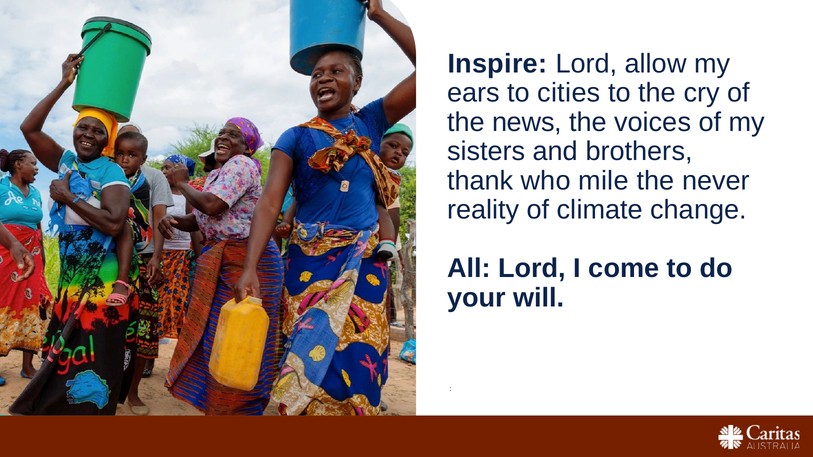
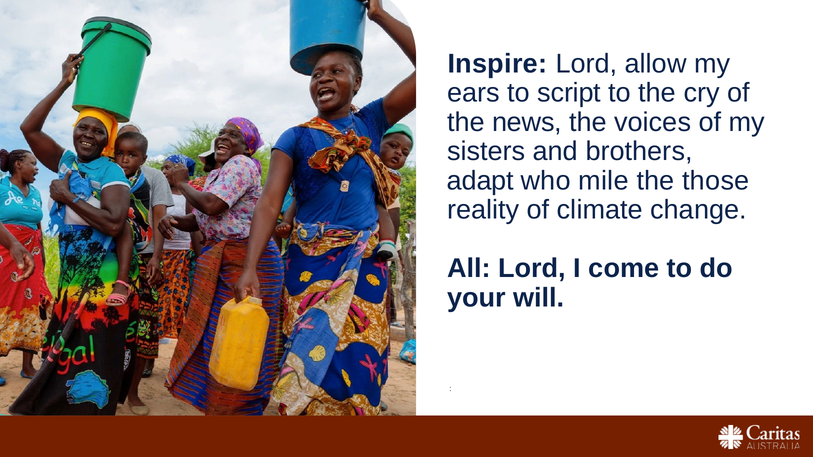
cities: cities -> script
thank: thank -> adapt
never: never -> those
